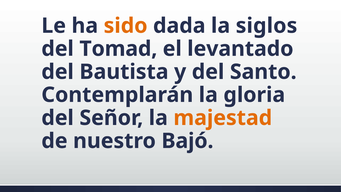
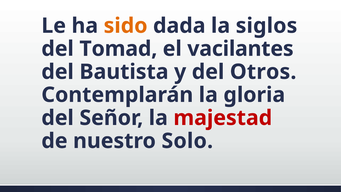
levantado: levantado -> vacilantes
Santo: Santo -> Otros
majestad colour: orange -> red
Bajó: Bajó -> Solo
